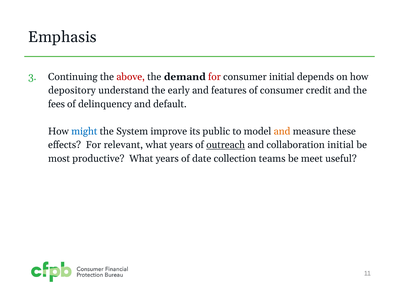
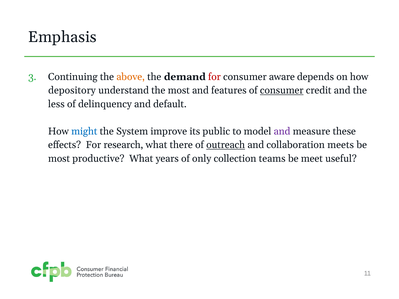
above colour: red -> orange
consumer initial: initial -> aware
the early: early -> most
consumer at (282, 90) underline: none -> present
fees: fees -> less
and at (282, 131) colour: orange -> purple
relevant: relevant -> research
years at (181, 145): years -> there
collaboration initial: initial -> meets
date: date -> only
